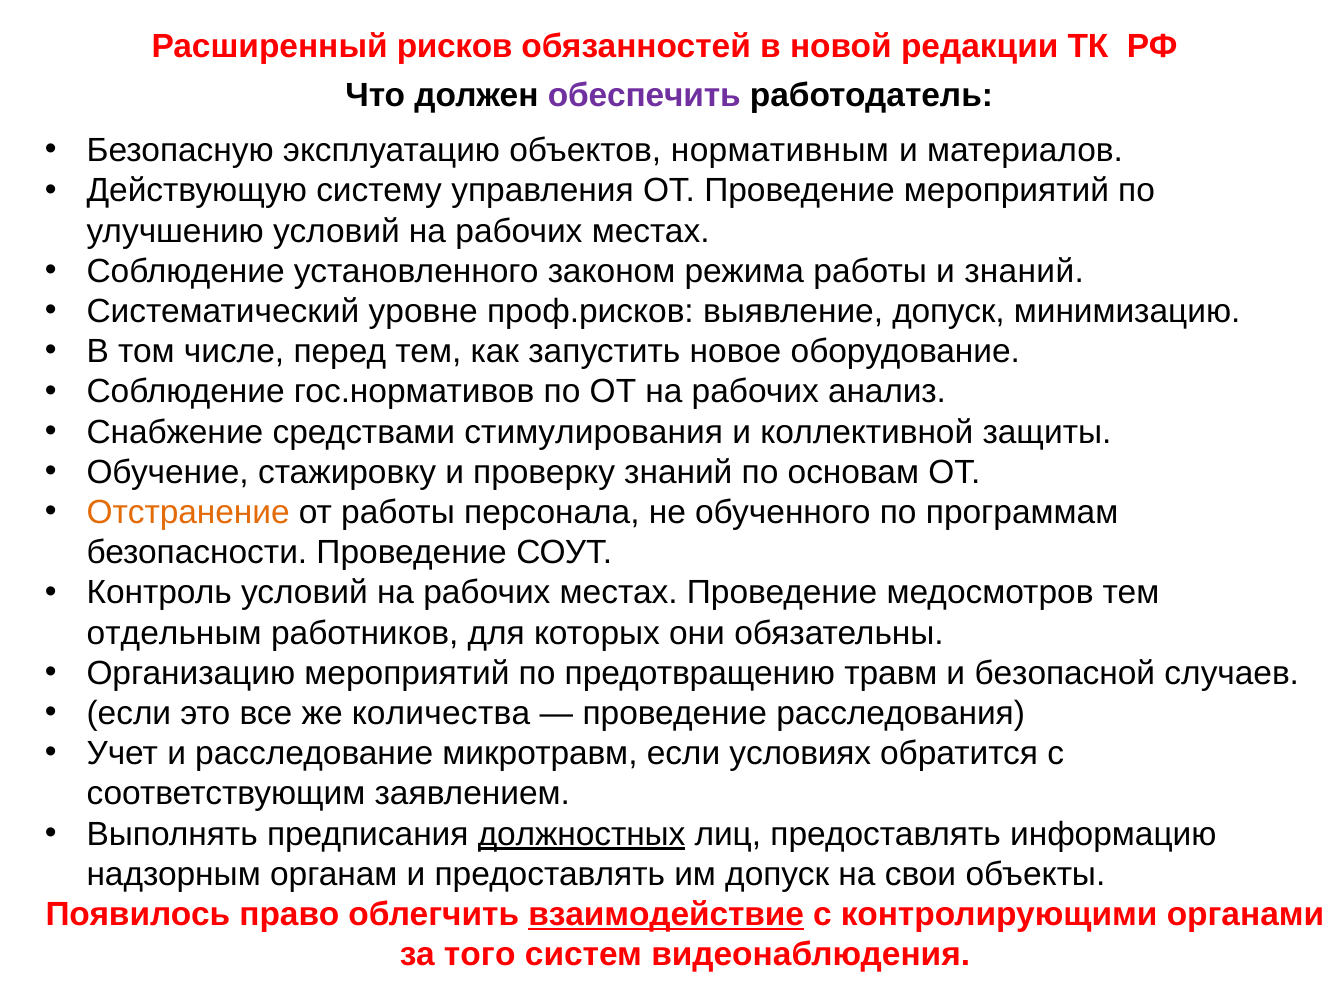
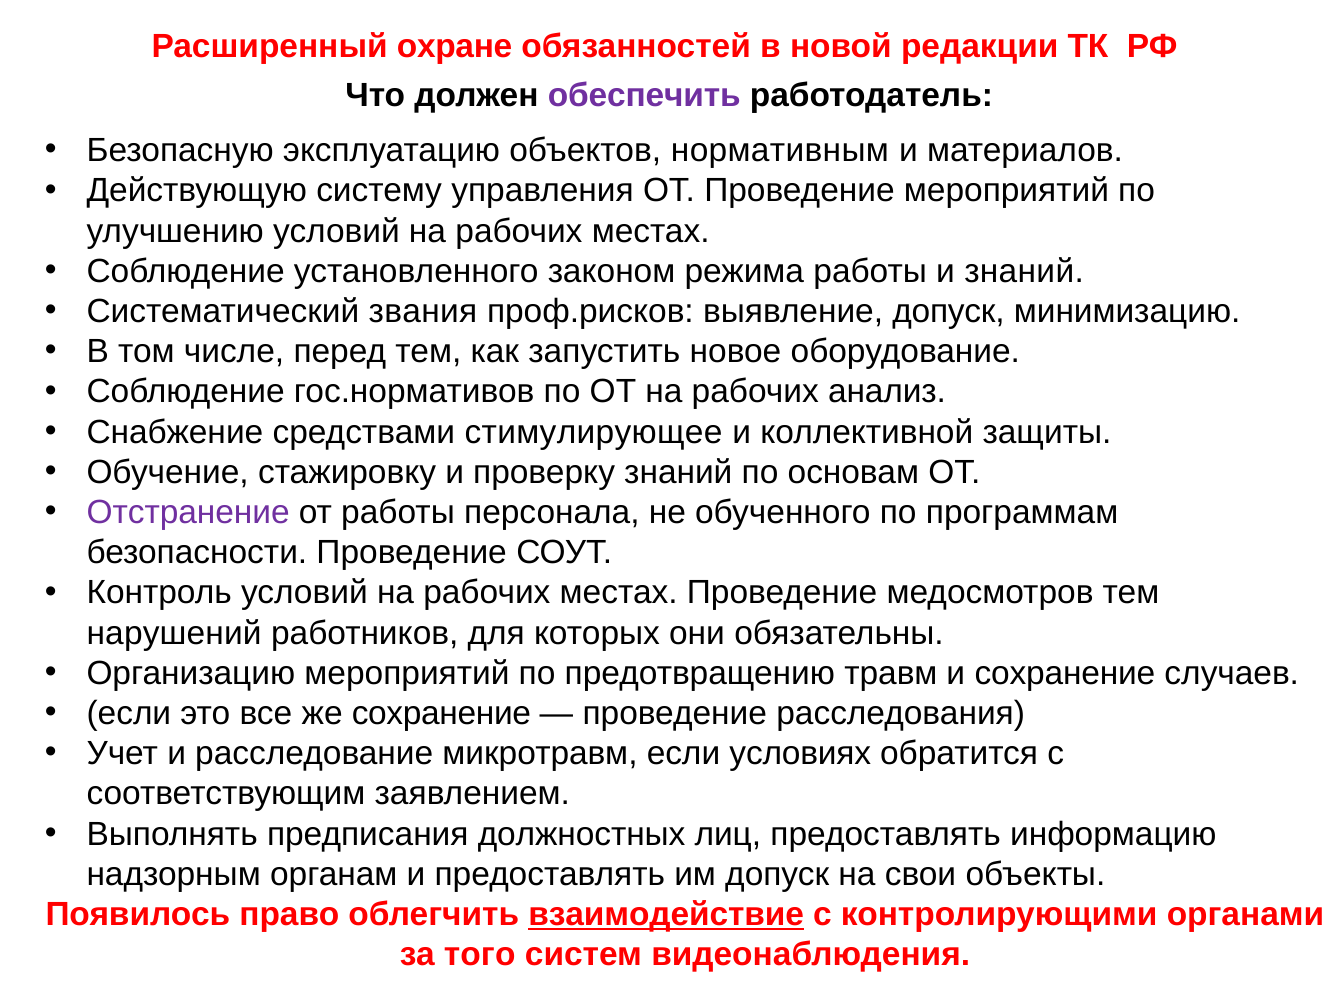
рисков: рисков -> охране
уровне: уровне -> звания
стимулирования: стимулирования -> стимулирующее
Отстранение colour: orange -> purple
отдельным: отдельным -> нарушений
и безопасной: безопасной -> сохранение
же количества: количества -> сохранение
должностных underline: present -> none
